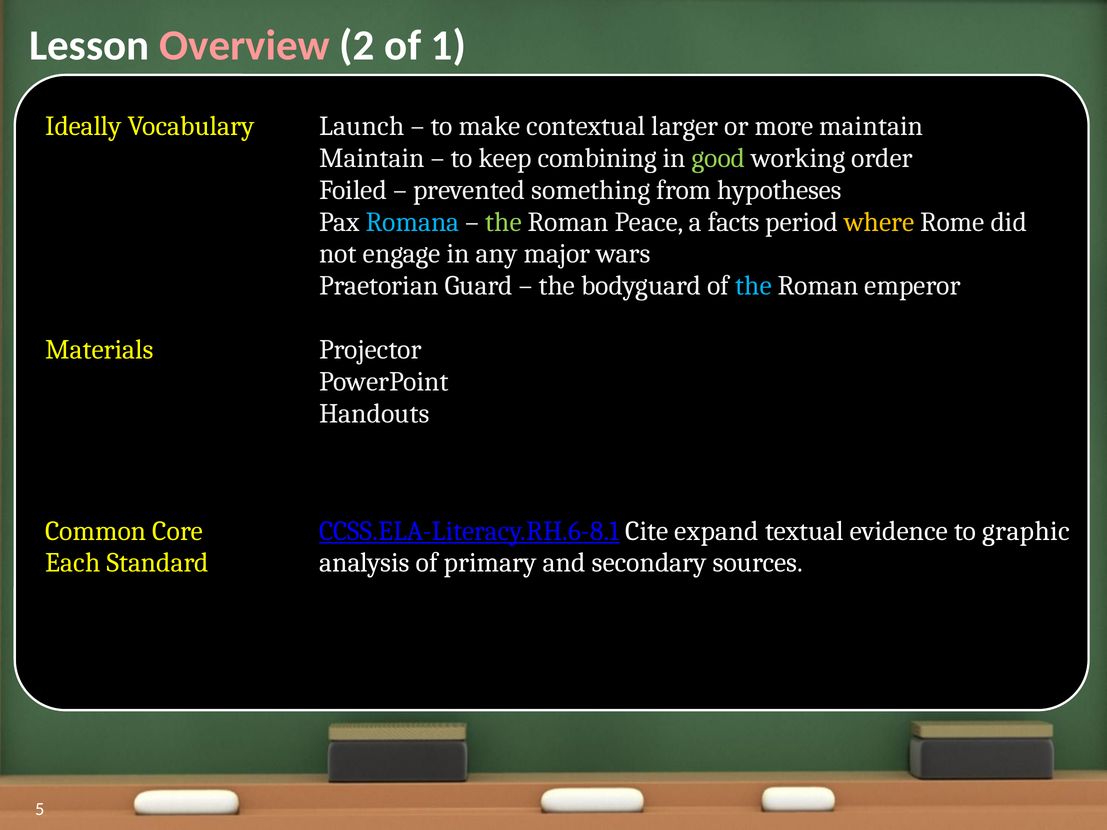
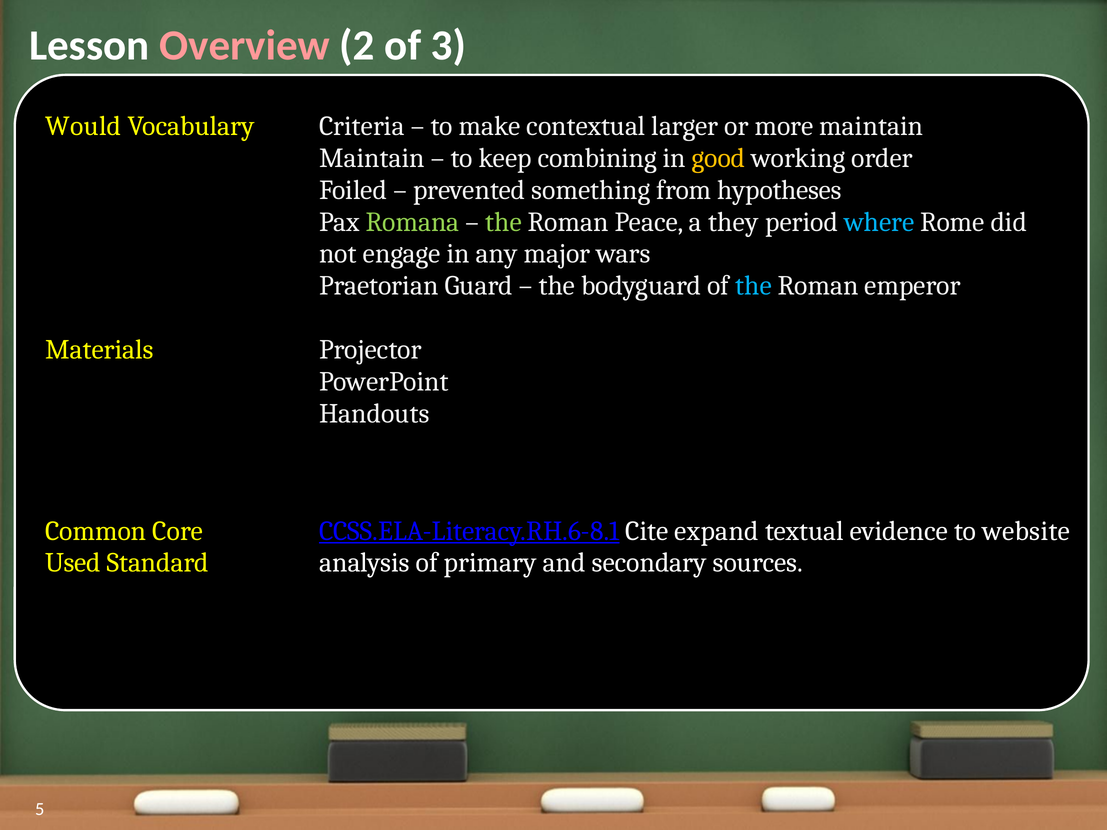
1: 1 -> 3
Ideally: Ideally -> Would
Launch: Launch -> Criteria
good colour: light green -> yellow
Romana colour: light blue -> light green
facts: facts -> they
where colour: yellow -> light blue
graphic: graphic -> website
Each: Each -> Used
